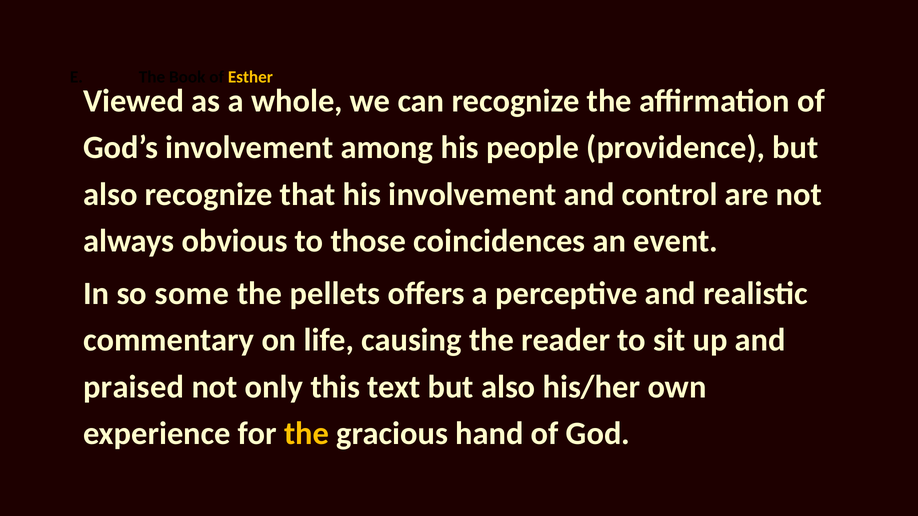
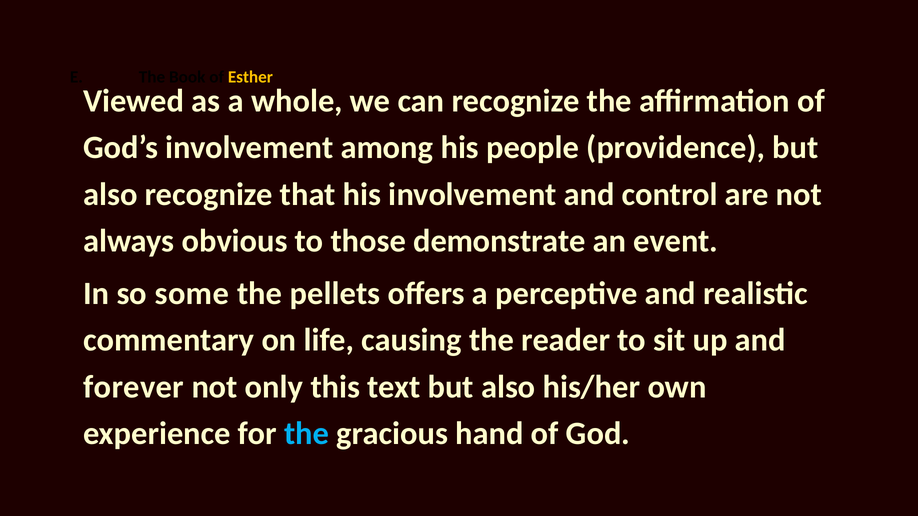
coincidences: coincidences -> demonstrate
praised: praised -> forever
the at (307, 434) colour: yellow -> light blue
